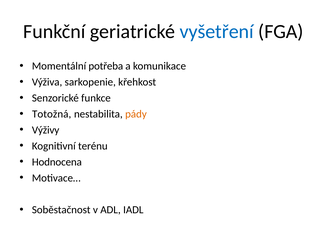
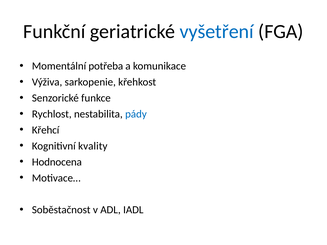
Totožná: Totožná -> Rychlost
pády colour: orange -> blue
Výživy: Výživy -> Křehcí
terénu: terénu -> kvality
